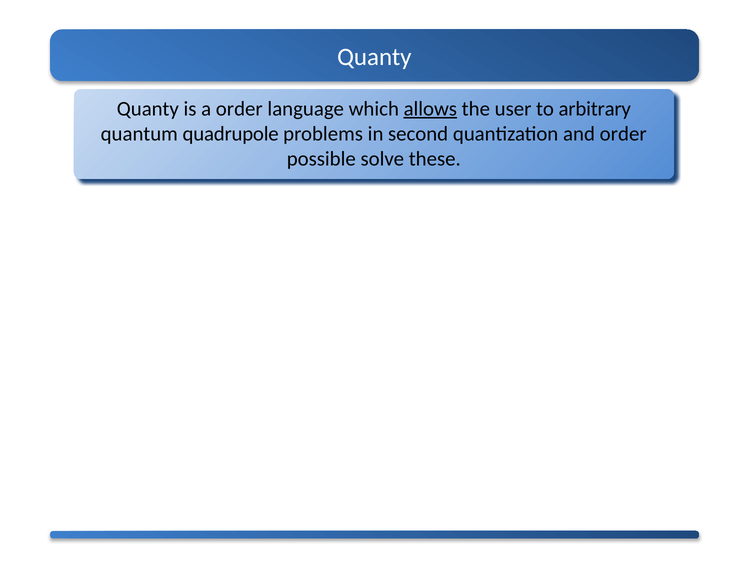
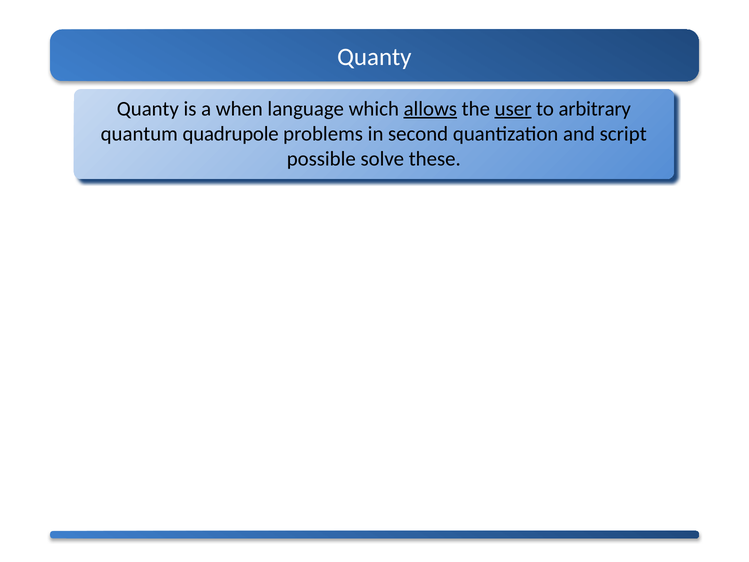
a order: order -> when
user underline: none -> present
and order: order -> script
